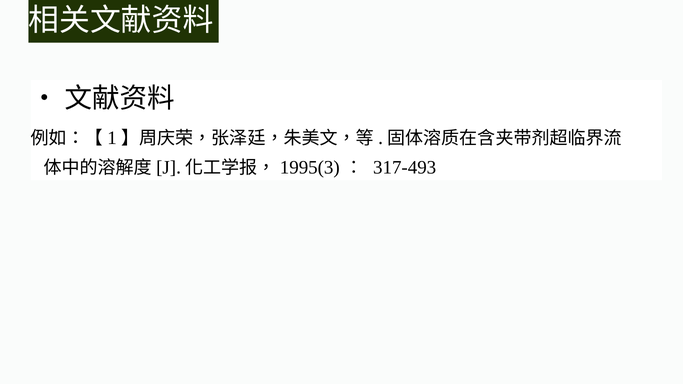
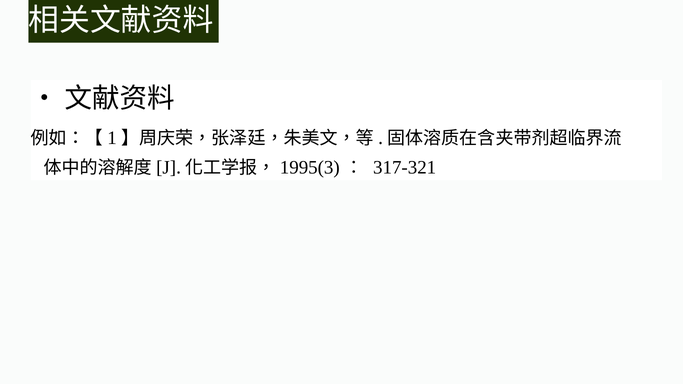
317-493: 317-493 -> 317-321
